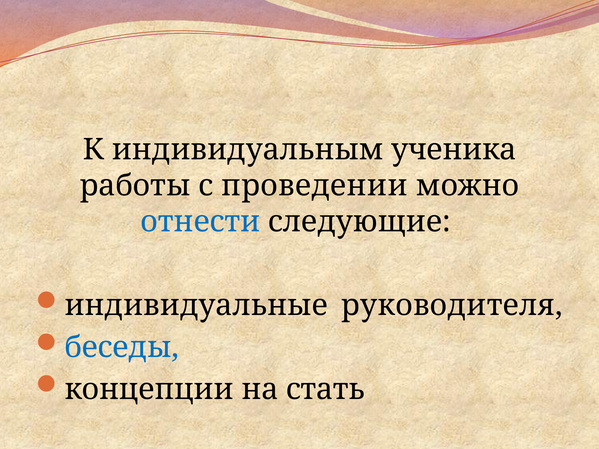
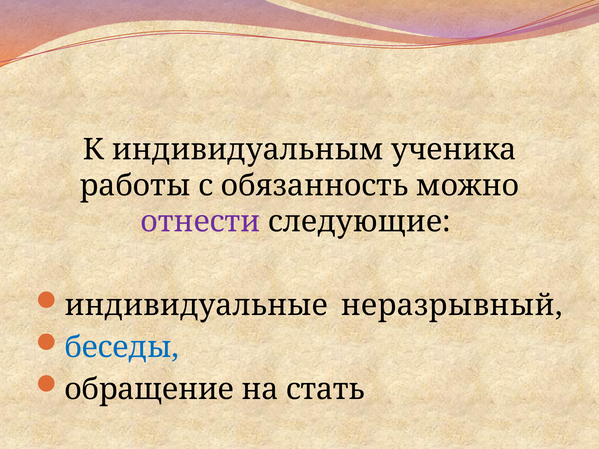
проведении: проведении -> обязанность
отнести colour: blue -> purple
руководителя: руководителя -> неразрывный
концепции: концепции -> обращение
